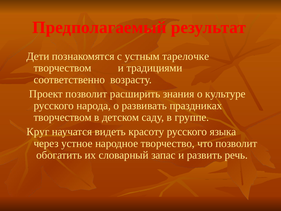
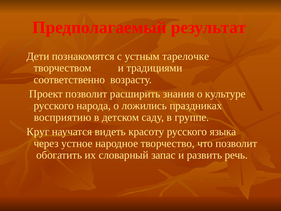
развивать: развивать -> ложились
творчеством at (63, 117): творчеством -> восприятию
